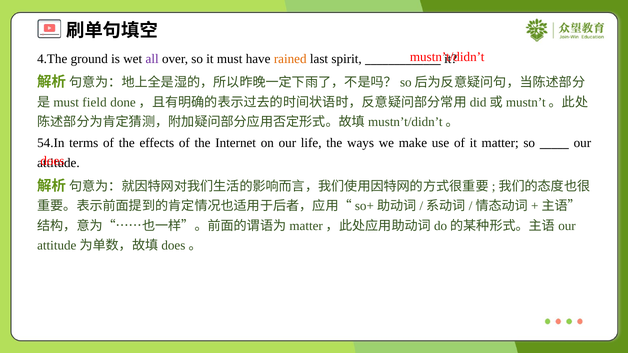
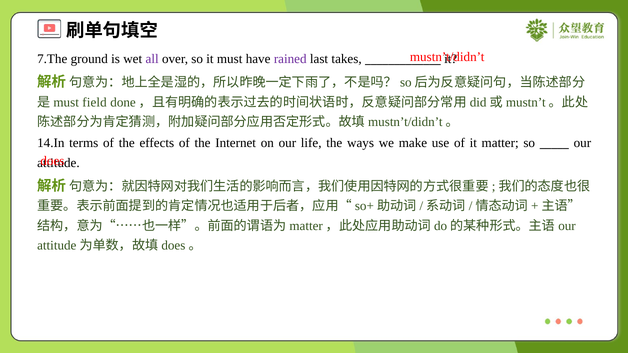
4.The: 4.The -> 7.The
rained colour: orange -> purple
spirit: spirit -> takes
54.In: 54.In -> 14.In
